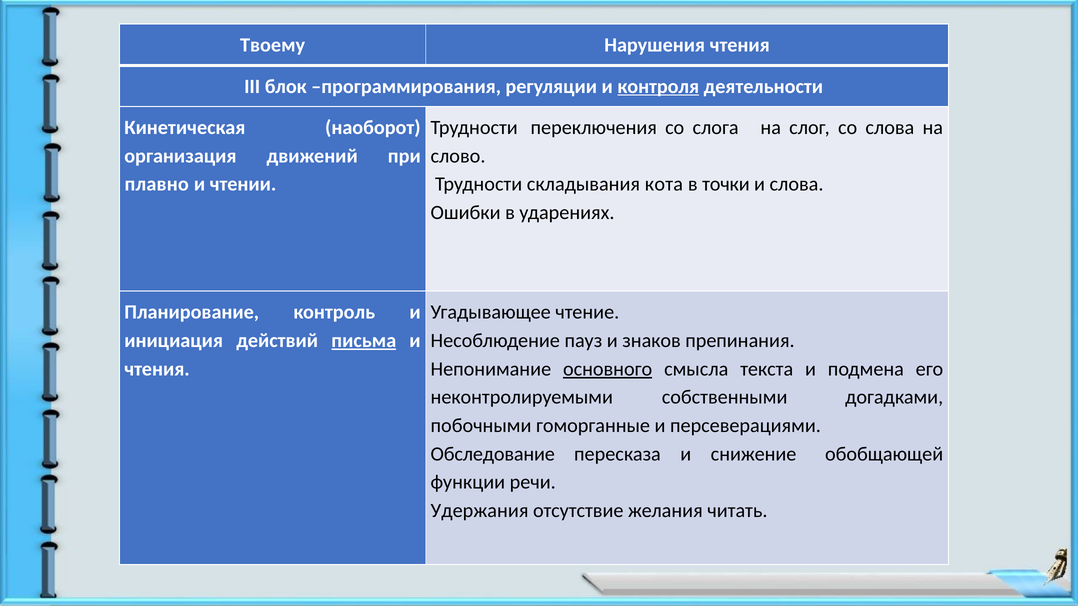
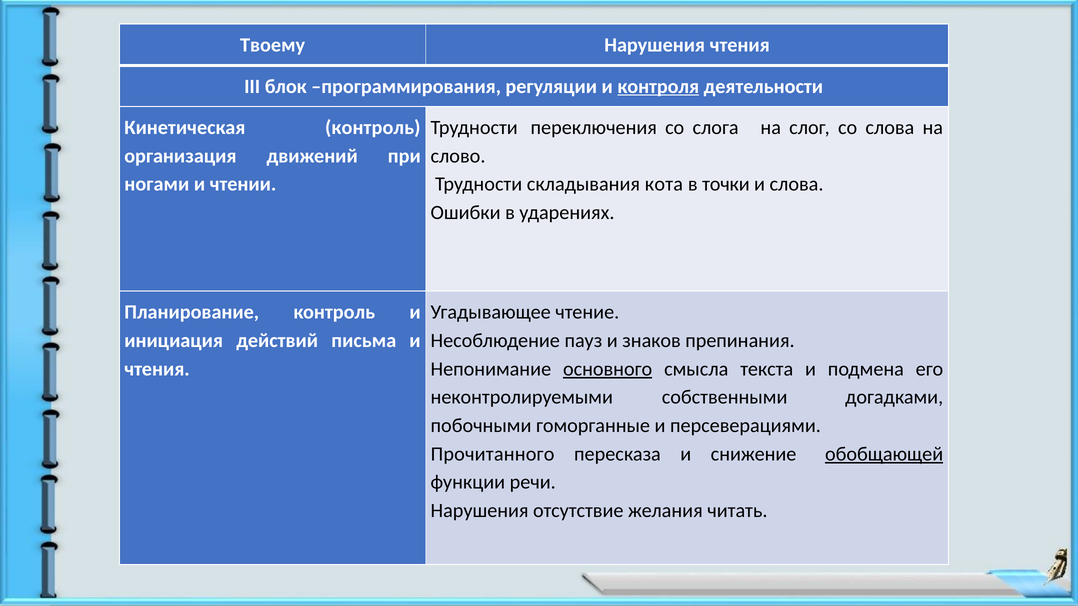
Кинетическая наоборот: наоборот -> контроль
плавно: плавно -> ногами
письма underline: present -> none
Обследование: Обследование -> Прочитанного
обобщающей underline: none -> present
Удержания at (480, 511): Удержания -> Нарушения
